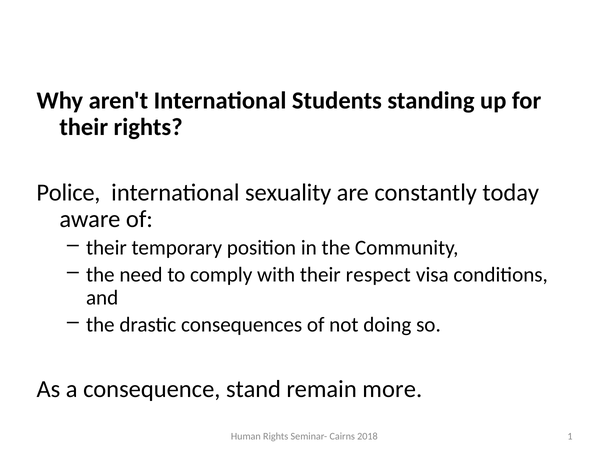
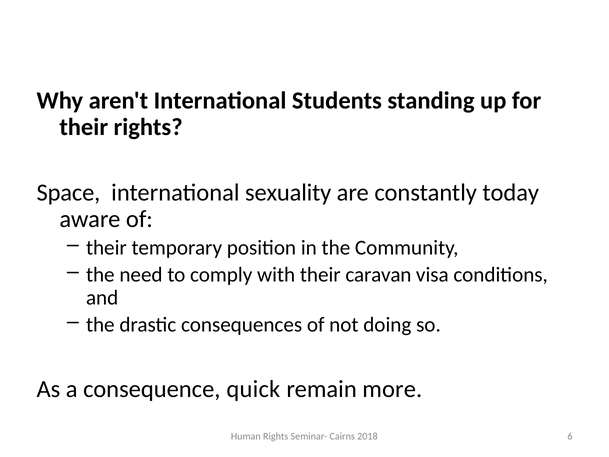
Police: Police -> Space
respect: respect -> caravan
stand: stand -> quick
1: 1 -> 6
